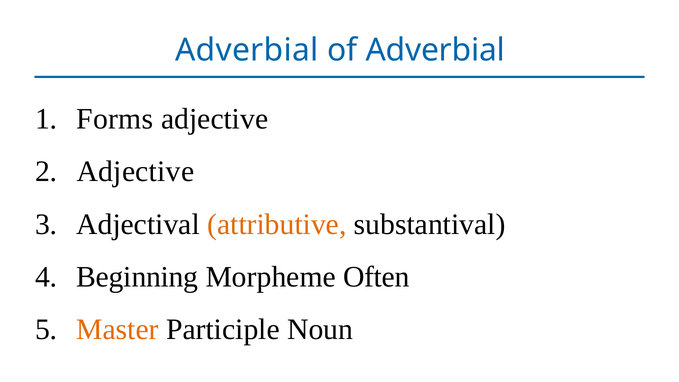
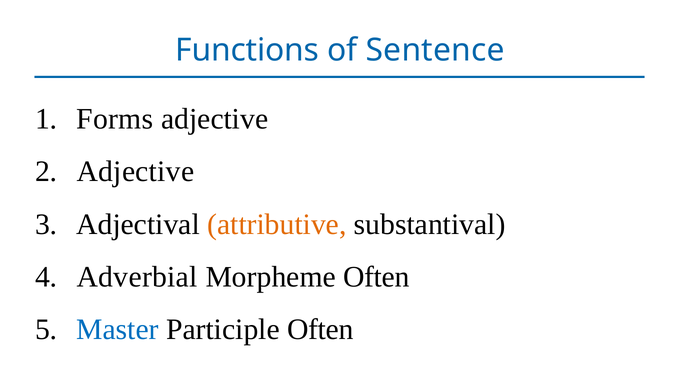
Adverbial at (247, 50): Adverbial -> Functions
of Adverbial: Adverbial -> Sentence
Beginning: Beginning -> Adverbial
Master colour: orange -> blue
Participle Noun: Noun -> Often
